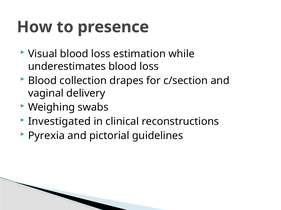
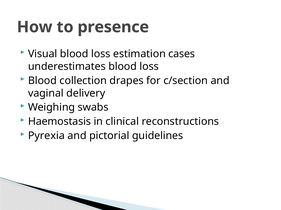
while: while -> cases
Investigated: Investigated -> Haemostasis
